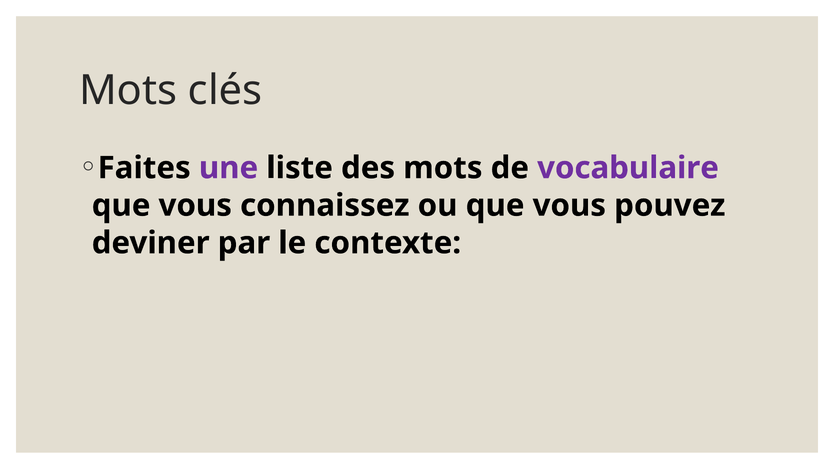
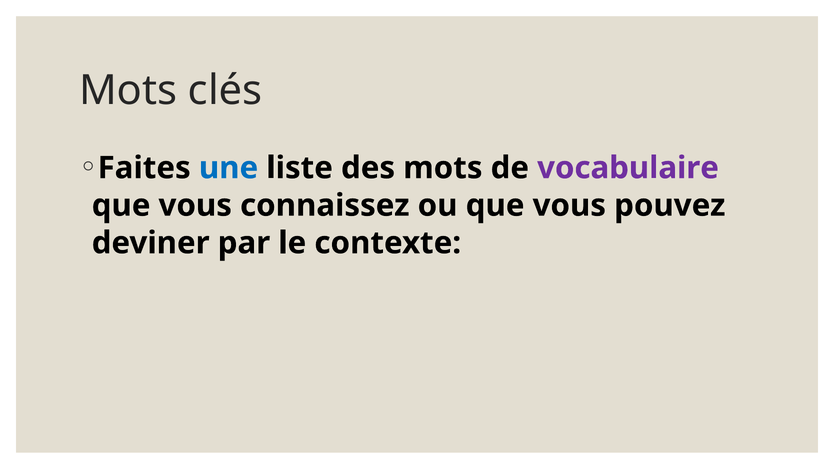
une colour: purple -> blue
